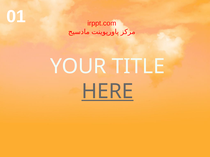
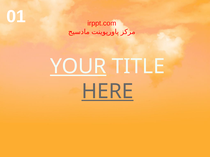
YOUR underline: none -> present
